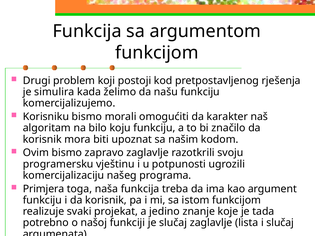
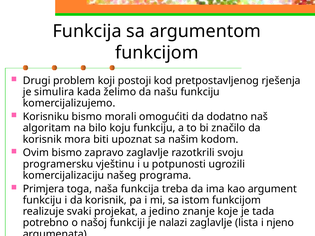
karakter: karakter -> dodatno
je slučaj: slučaj -> nalazi
i slučaj: slučaj -> njeno
